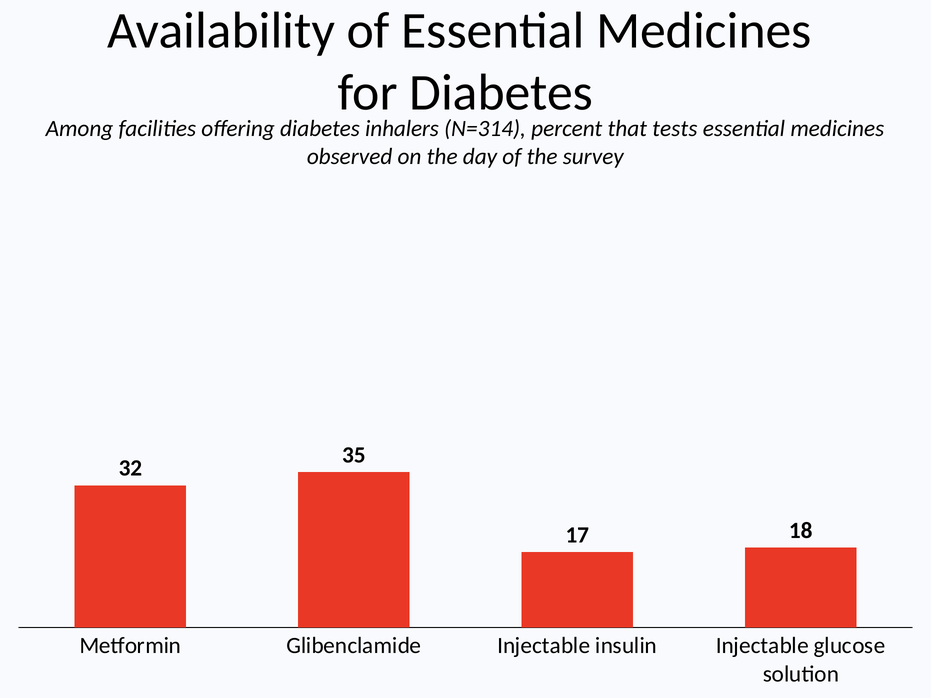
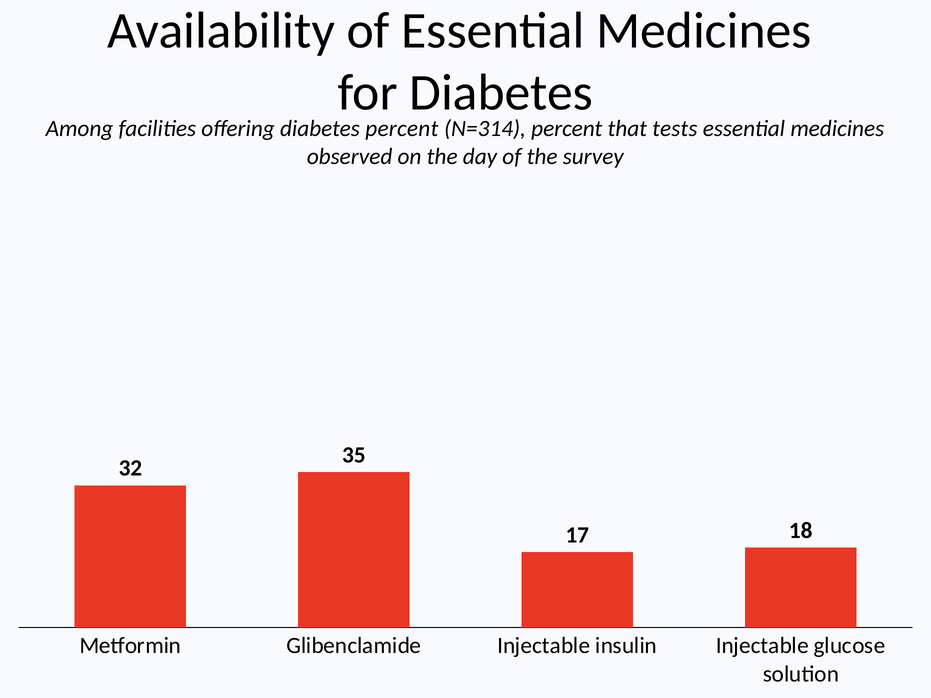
diabetes inhalers: inhalers -> percent
